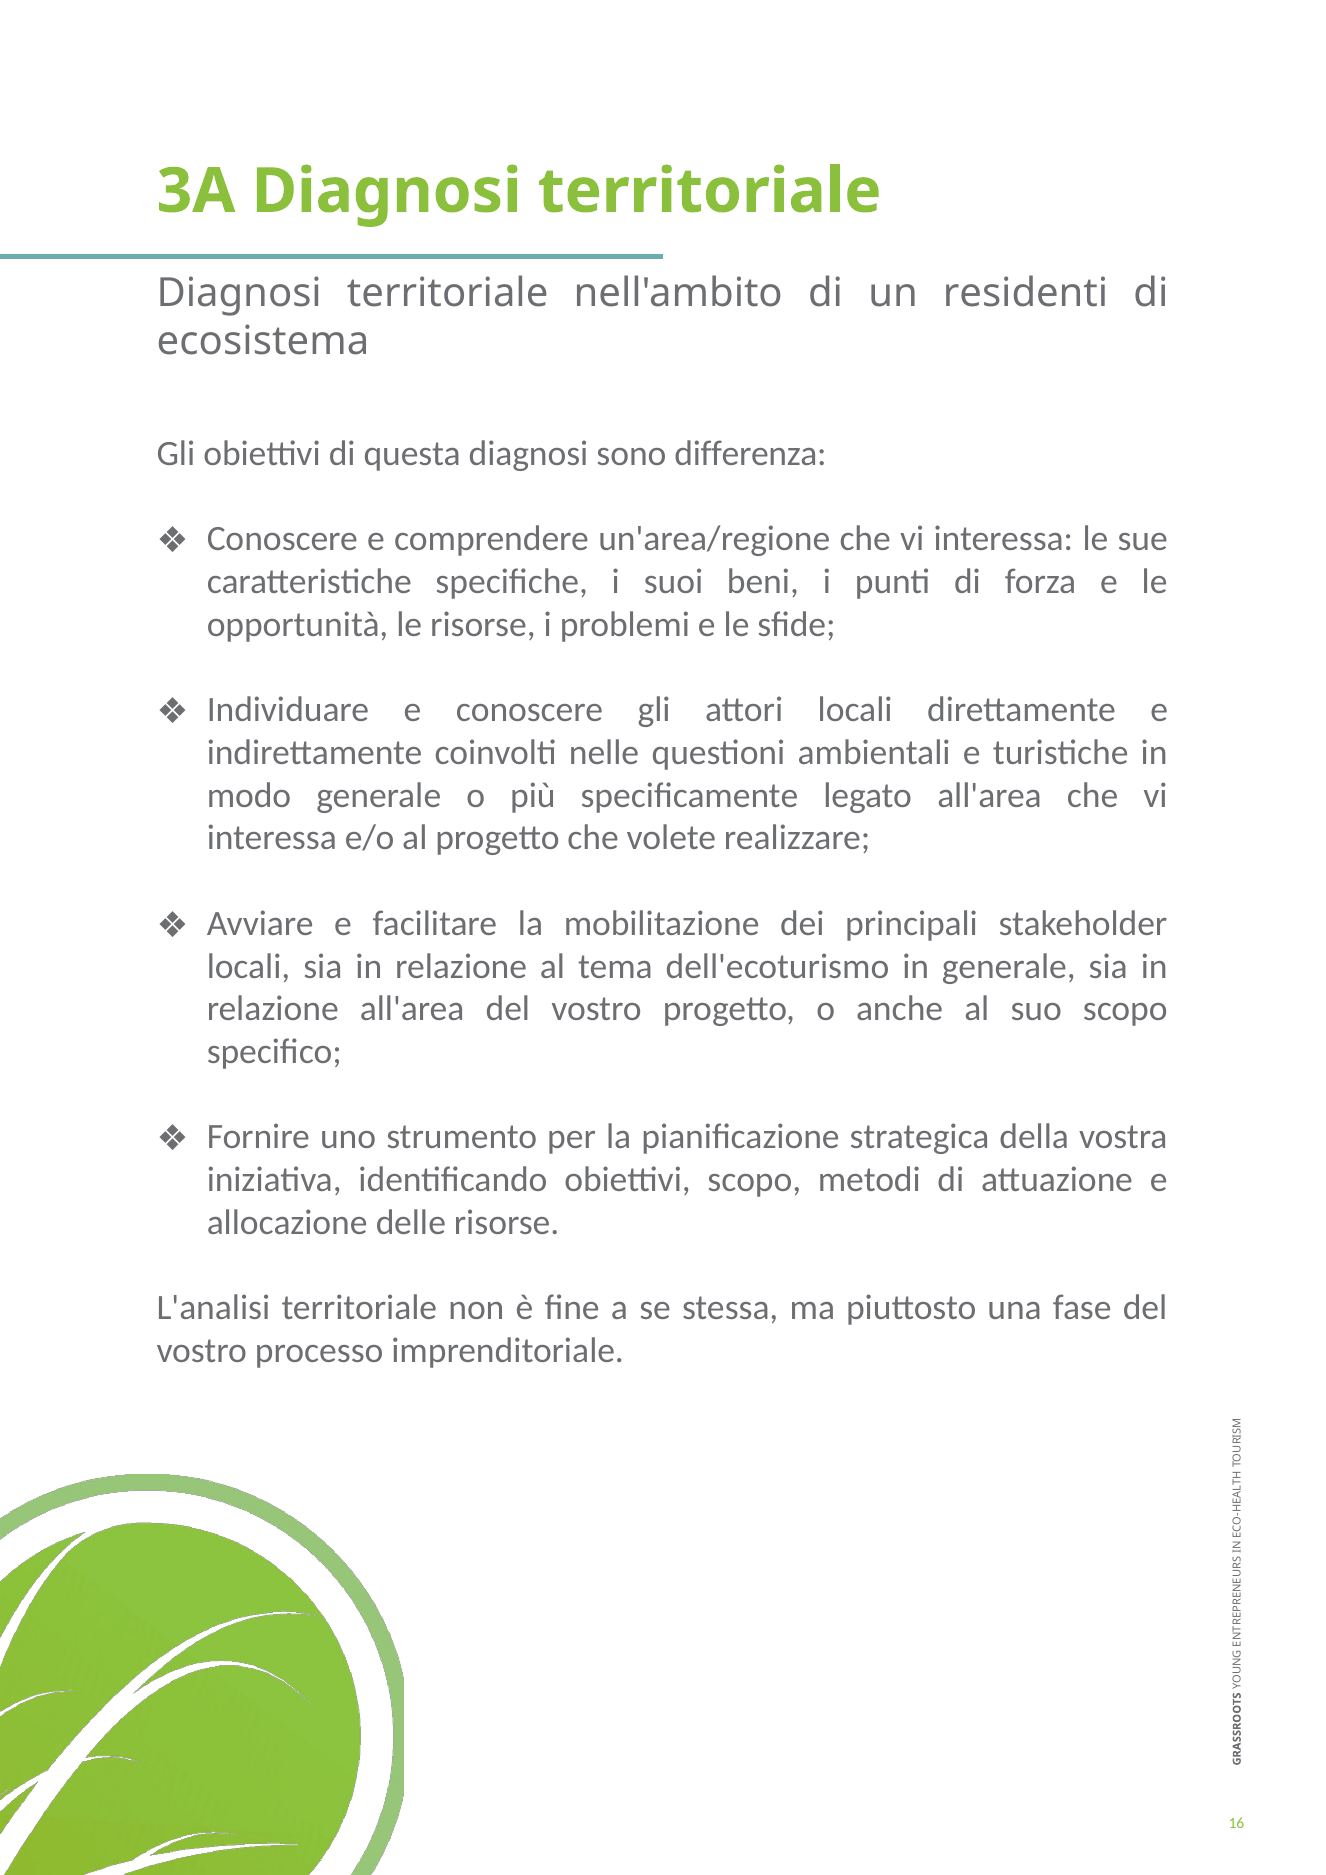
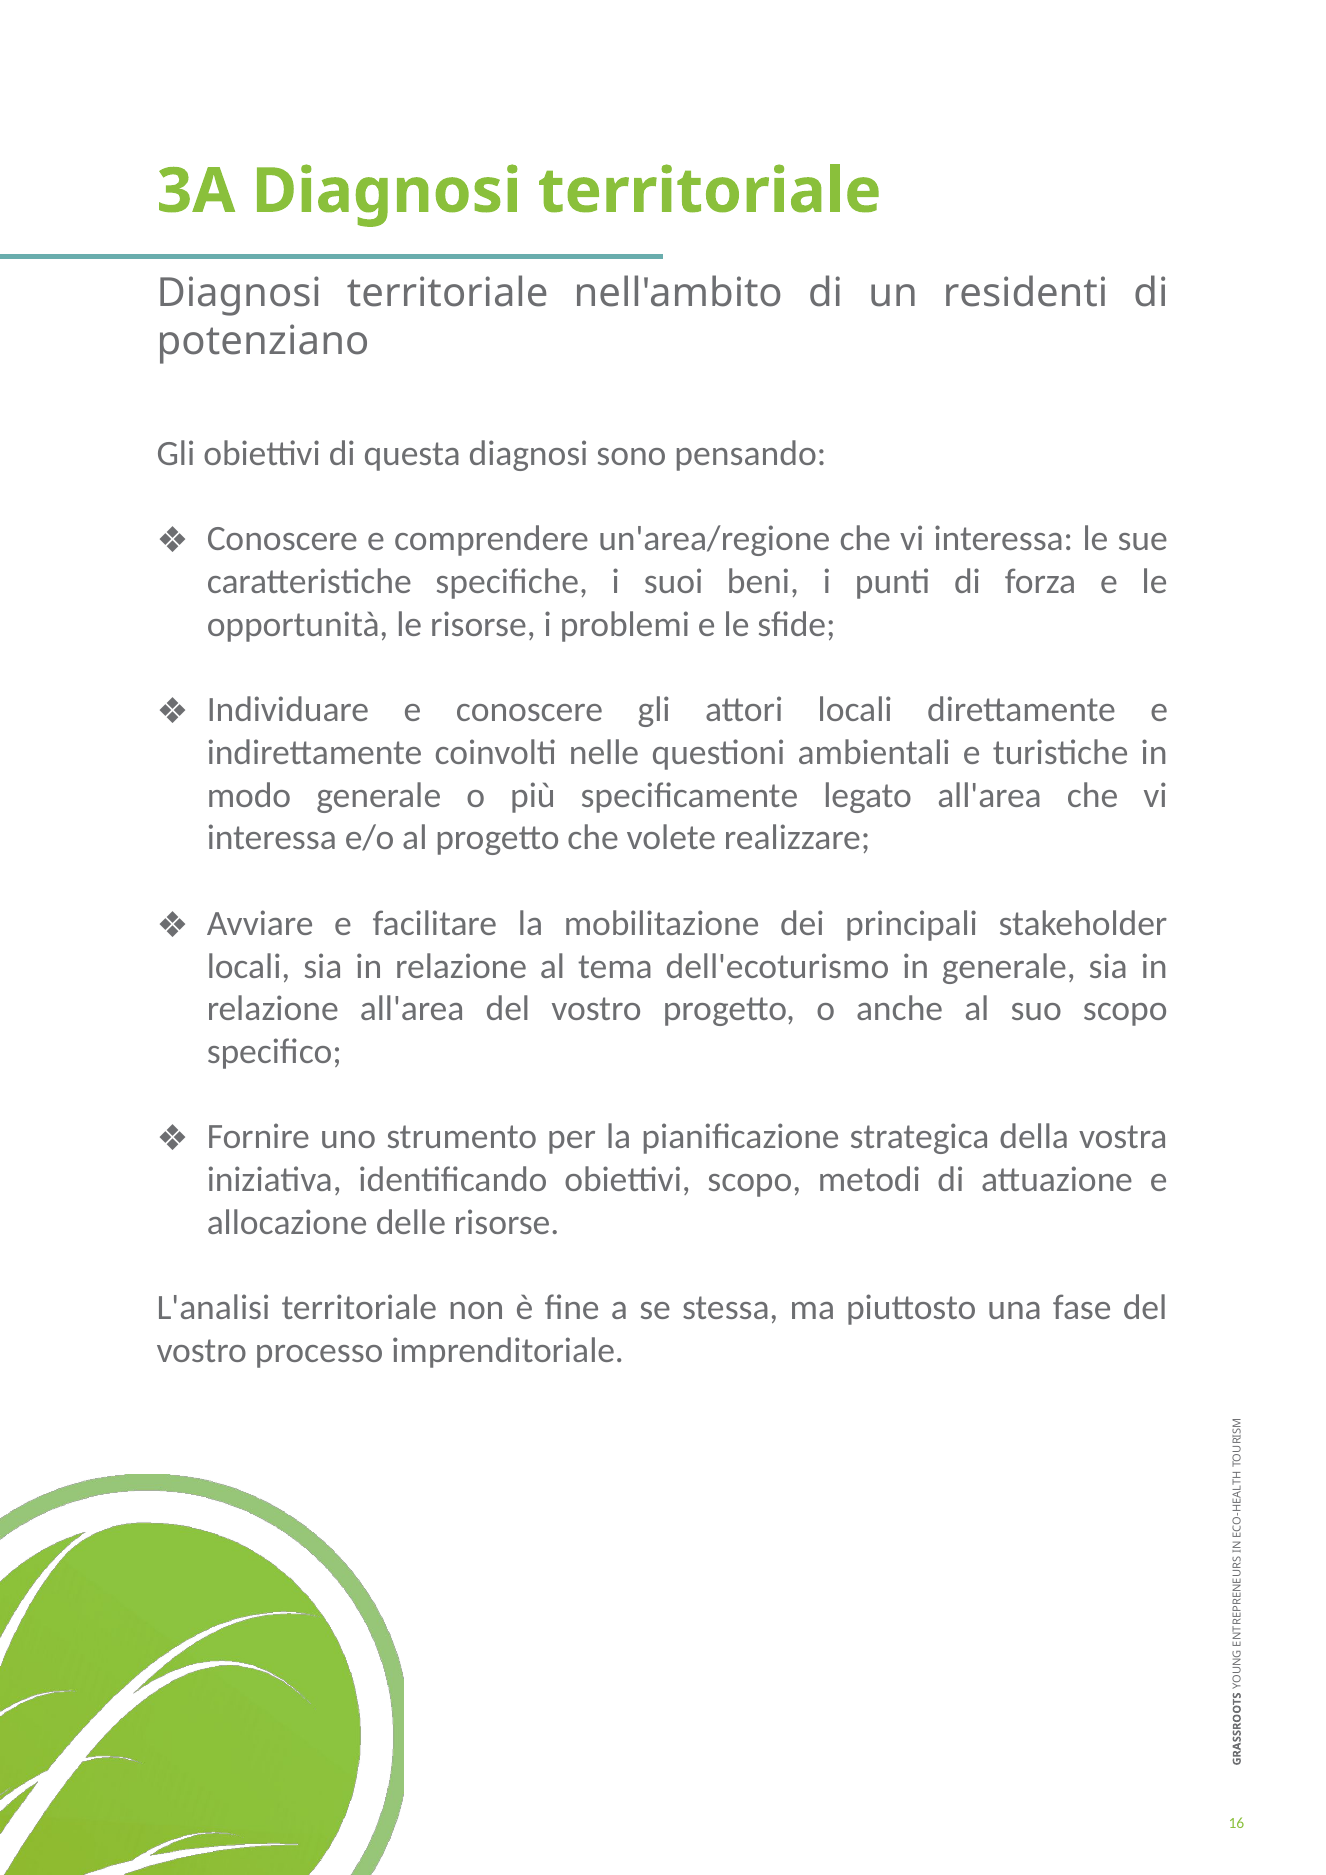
ecosistema: ecosistema -> potenziano
differenza: differenza -> pensando
